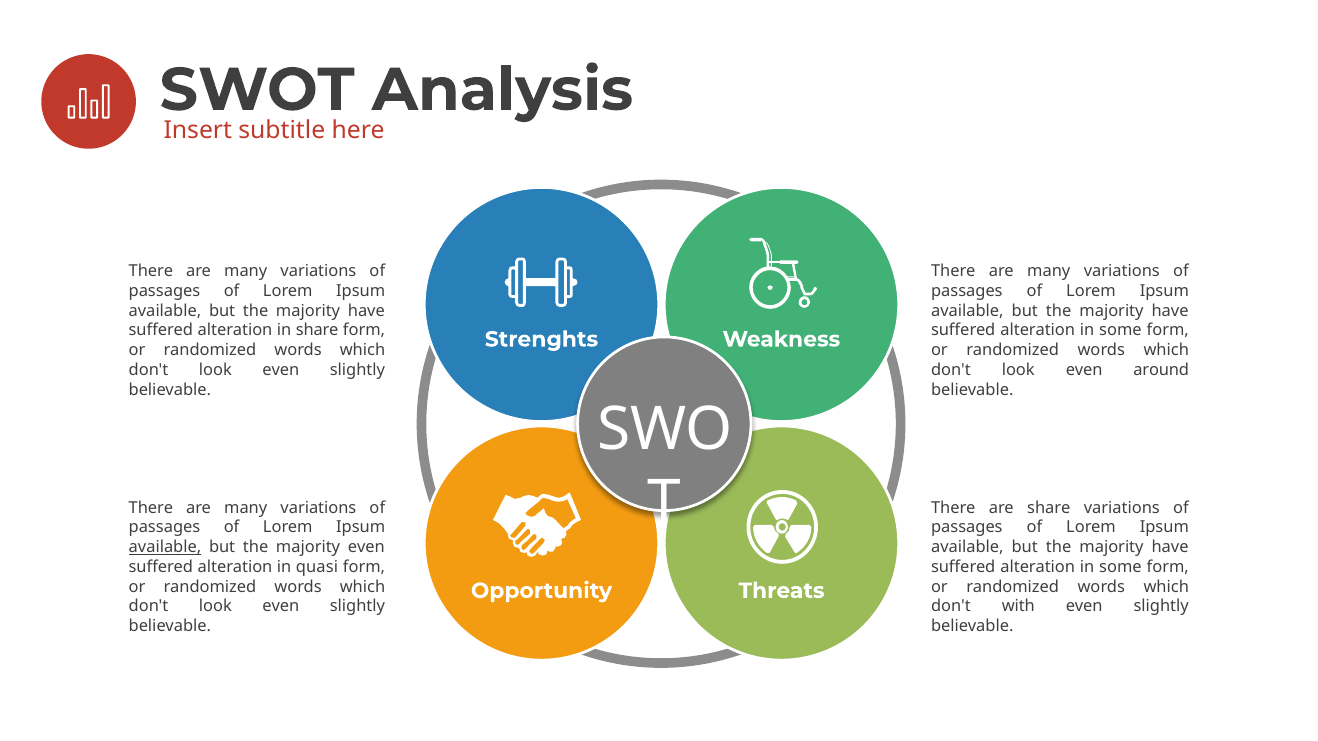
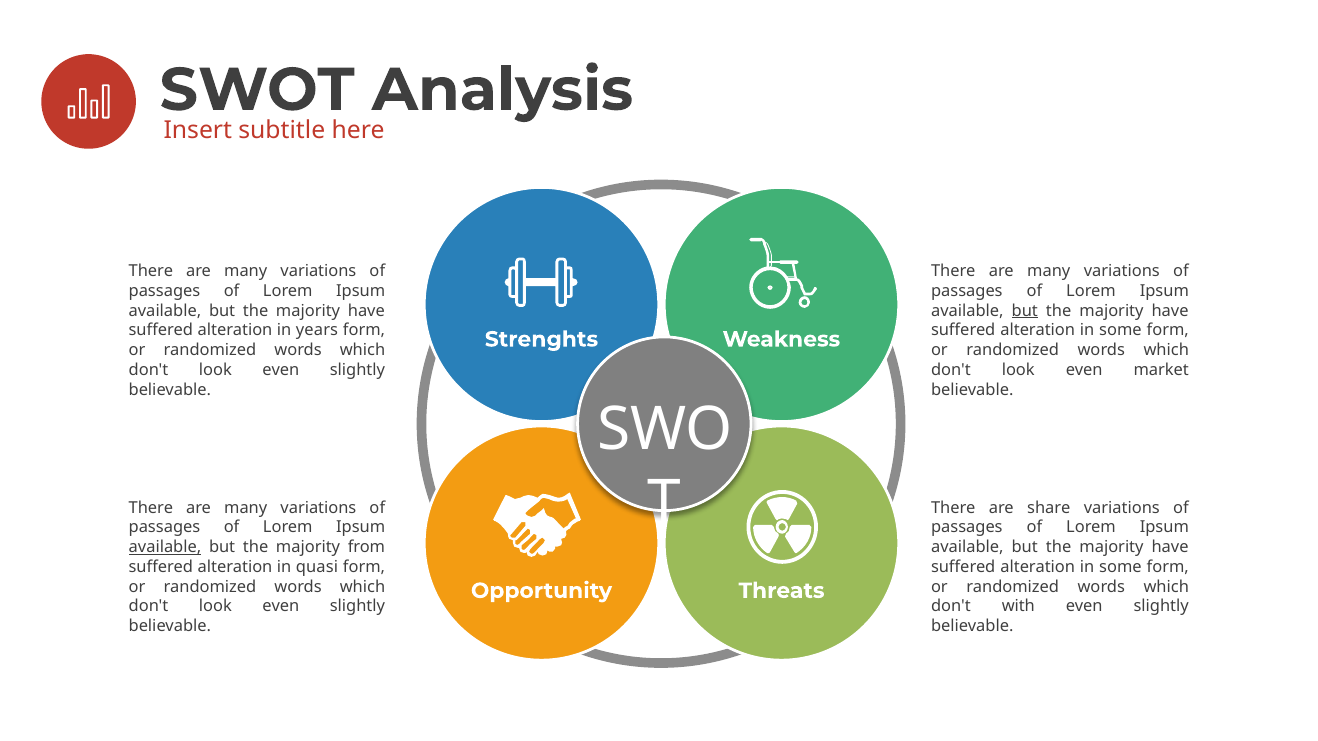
but at (1025, 311) underline: none -> present
in share: share -> years
around: around -> market
majority even: even -> from
